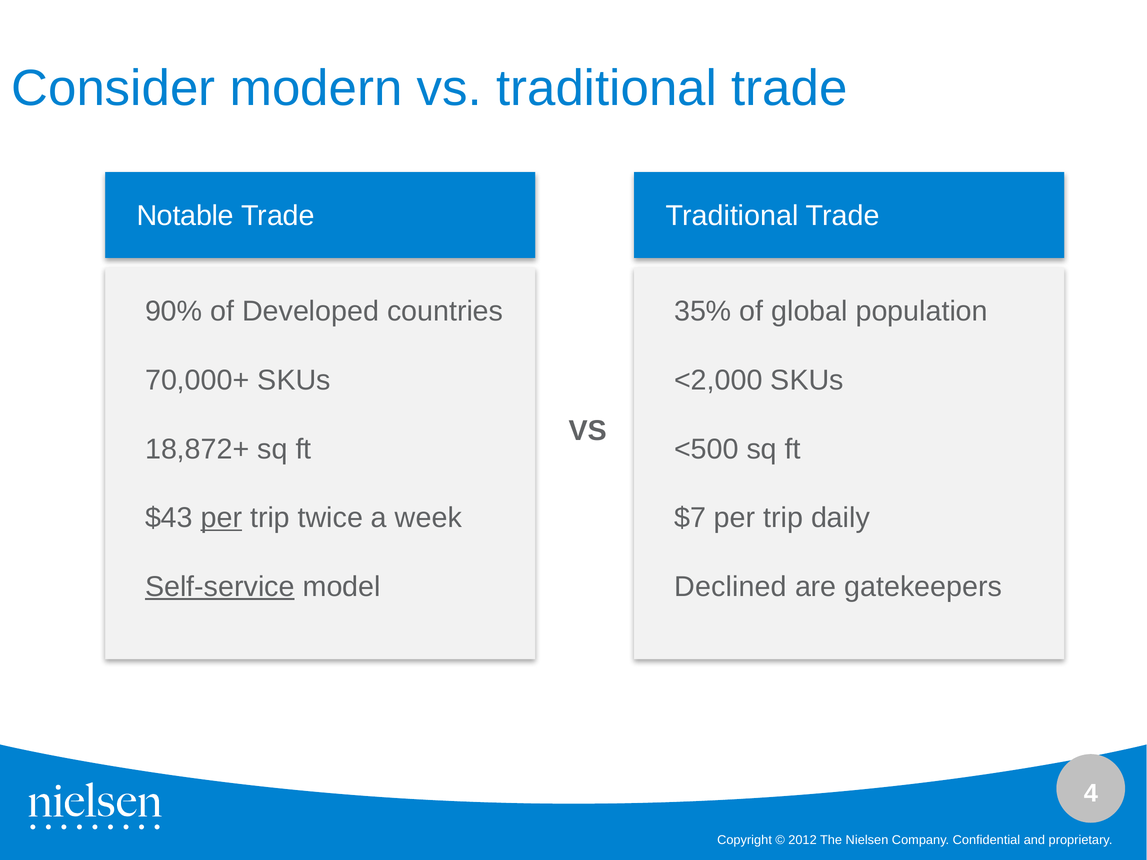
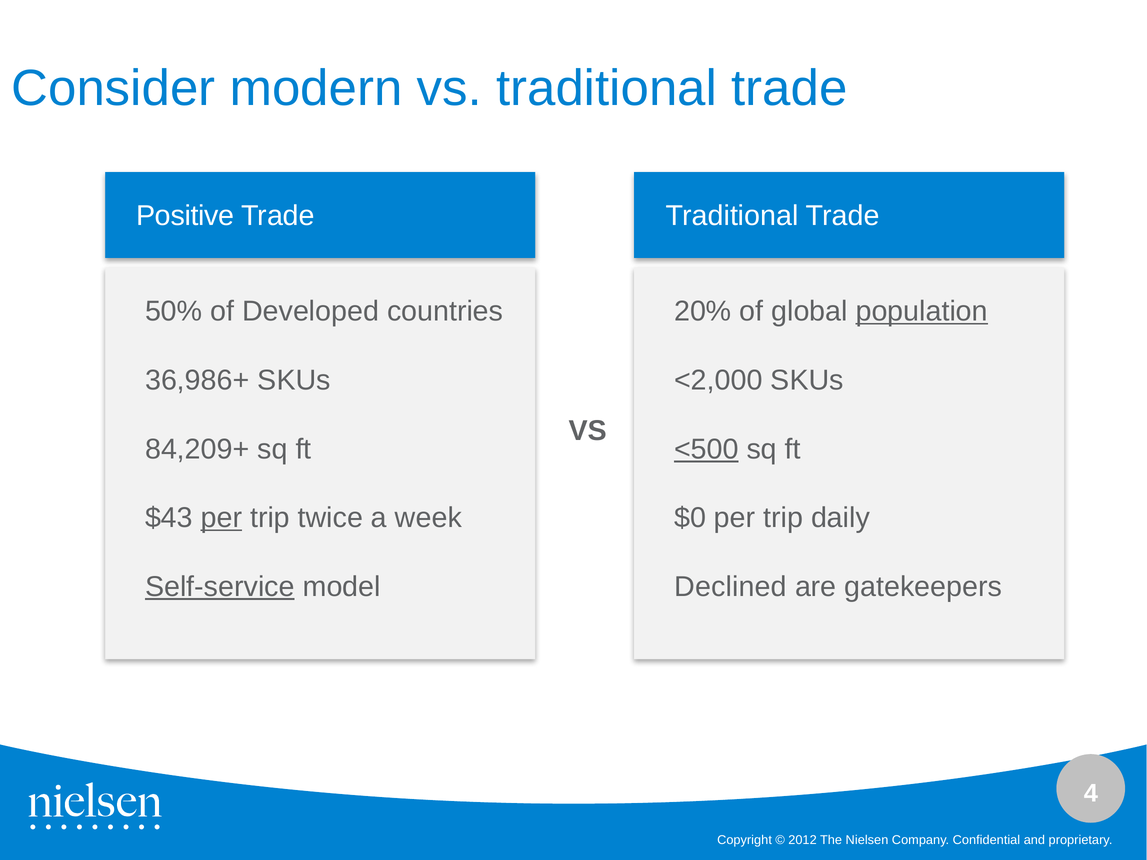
Notable: Notable -> Positive
90%: 90% -> 50%
35%: 35% -> 20%
population underline: none -> present
70,000+: 70,000+ -> 36,986+
18,872+: 18,872+ -> 84,209+
<500 underline: none -> present
$7: $7 -> $0
